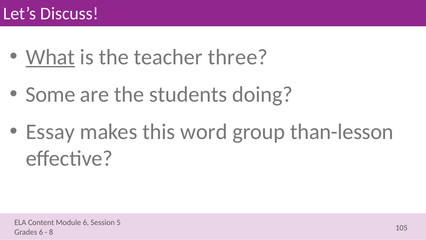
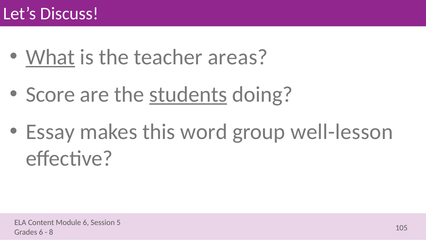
three: three -> areas
Some: Some -> Score
students underline: none -> present
than-lesson: than-lesson -> well-lesson
